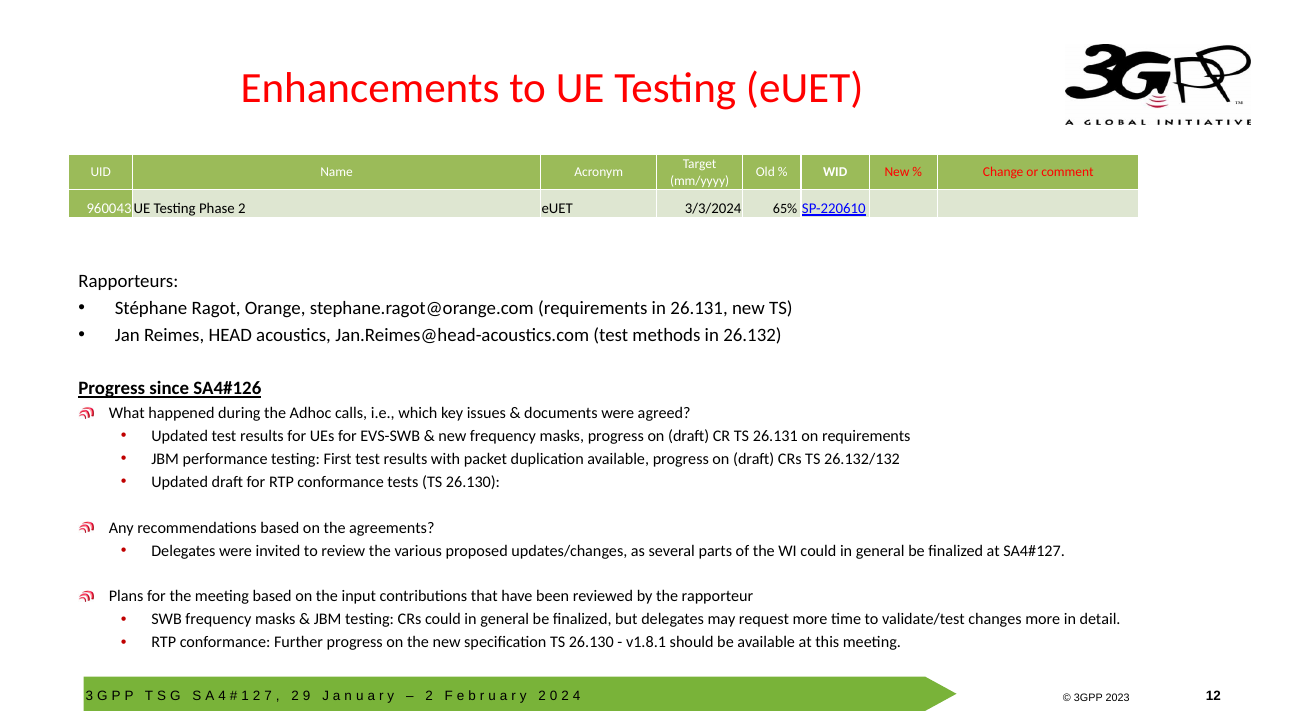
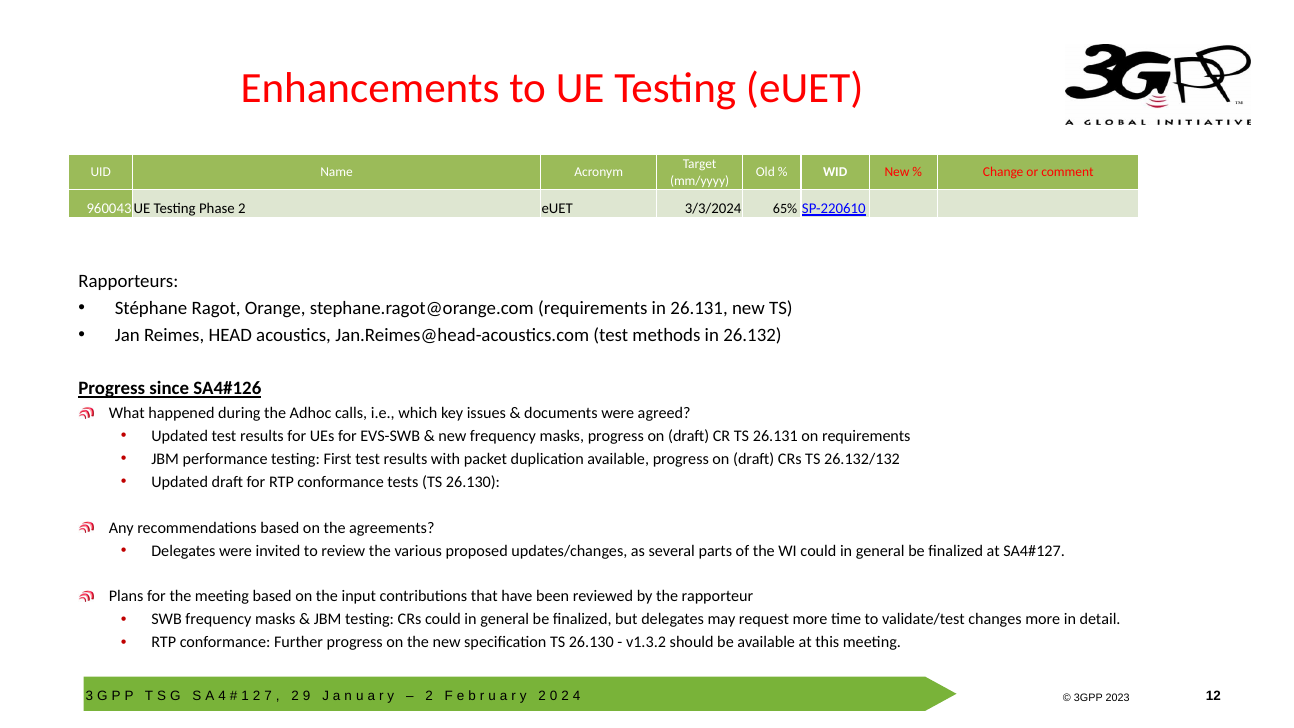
v1.8.1: v1.8.1 -> v1.3.2
